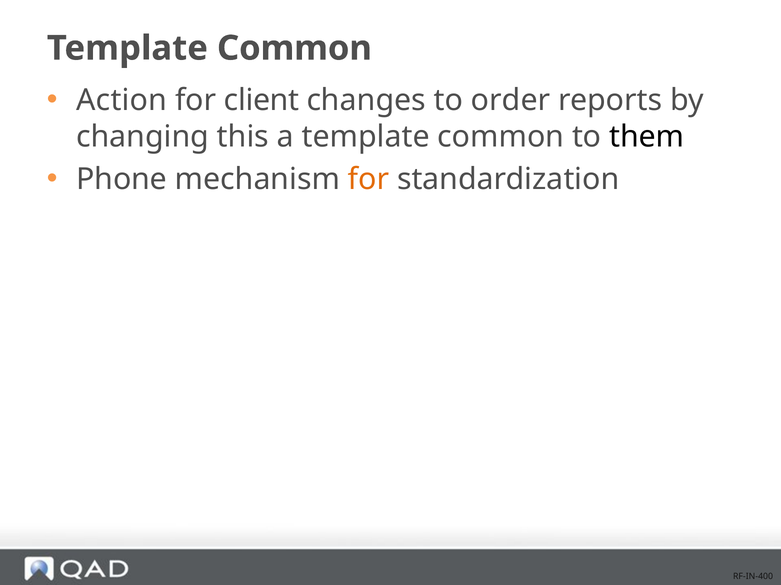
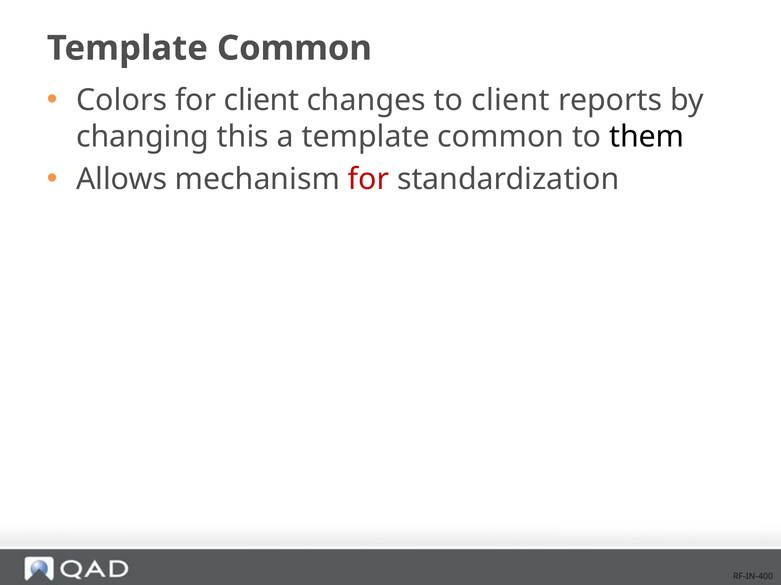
Action: Action -> Colors
to order: order -> client
Phone: Phone -> Allows
for at (369, 179) colour: orange -> red
